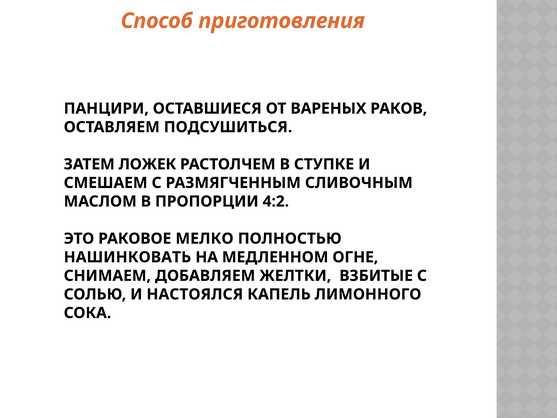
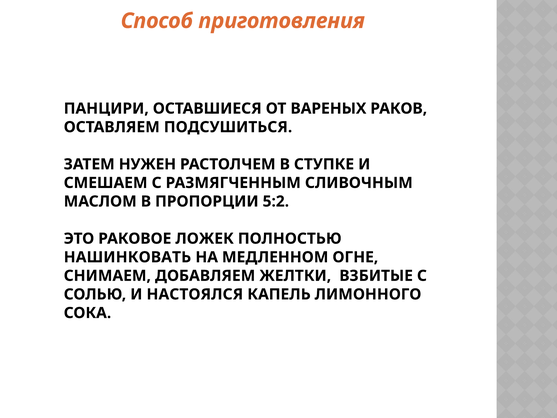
ЛОЖЕК: ЛОЖЕК -> НУЖЕН
4:2: 4:2 -> 5:2
МЕЛКО: МЕЛКО -> ЛОЖЕК
